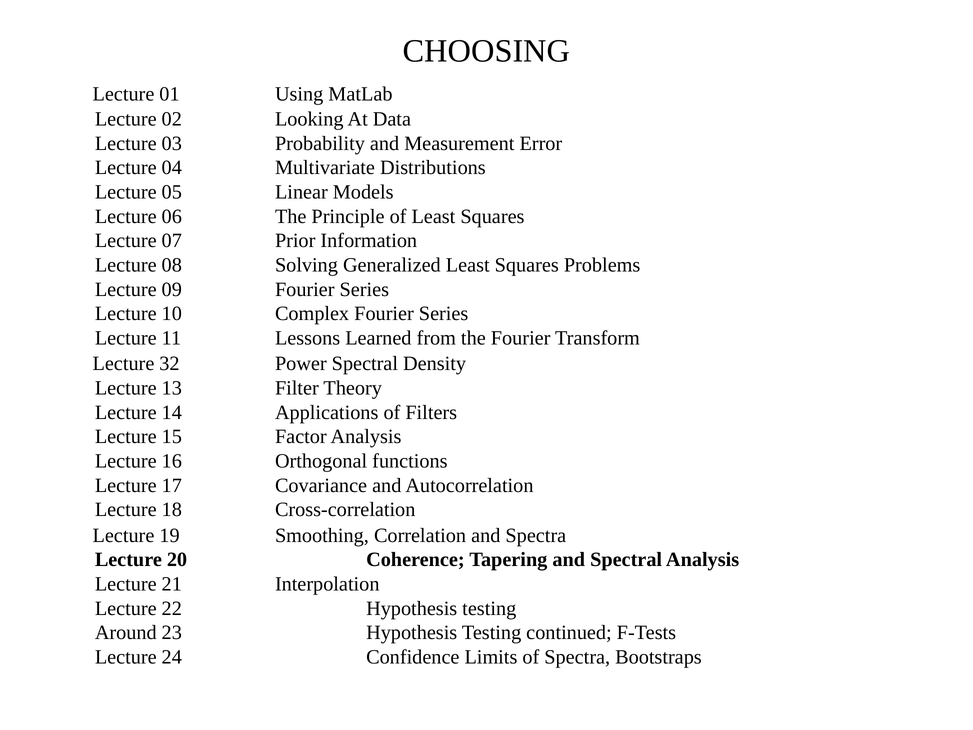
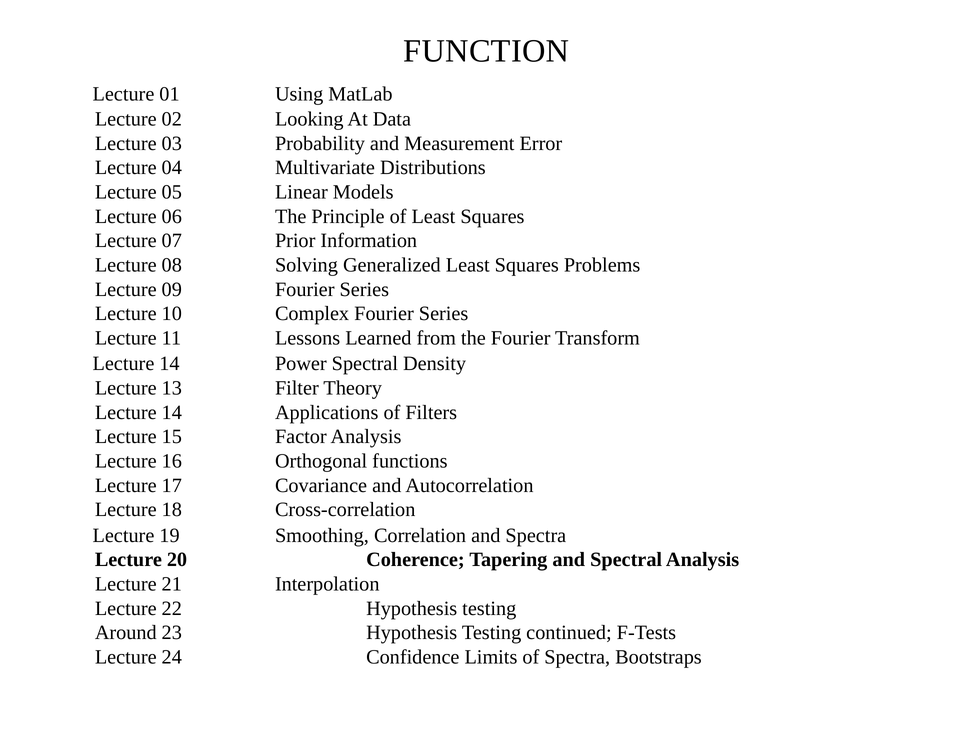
CHOOSING: CHOOSING -> FUNCTION
32 at (169, 364): 32 -> 14
